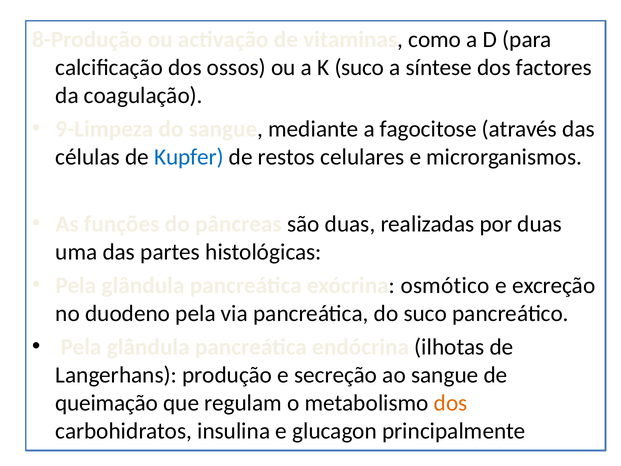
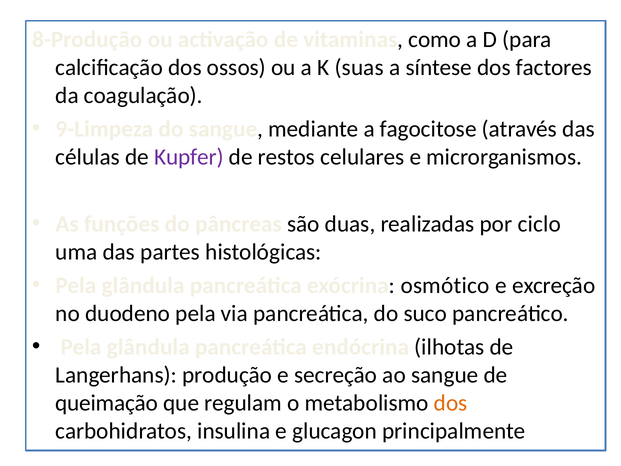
K suco: suco -> suas
Kupfer colour: blue -> purple
por duas: duas -> ciclo
